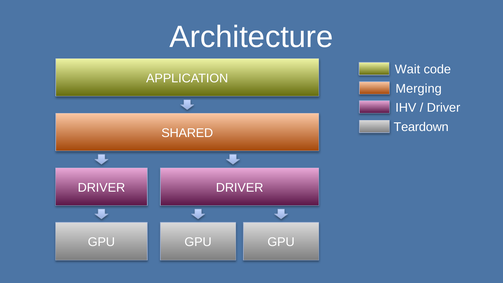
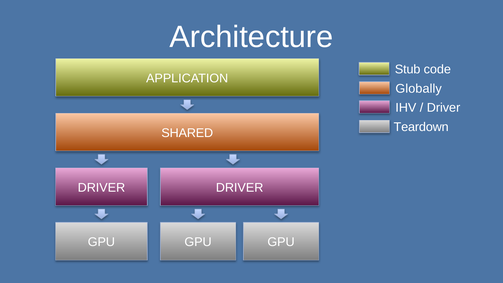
Wait: Wait -> Stub
Merging: Merging -> Globally
